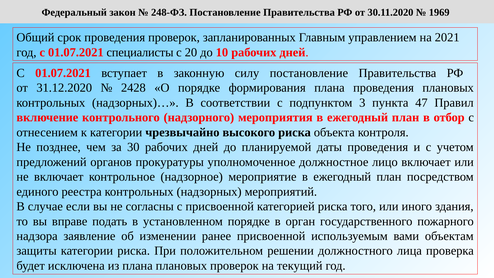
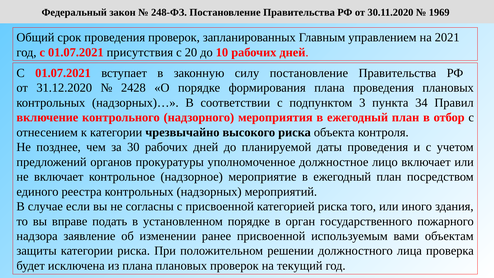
специалисты: специалисты -> присутствия
47: 47 -> 34
